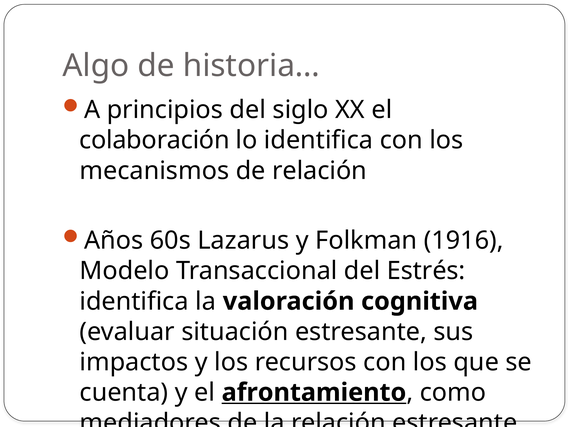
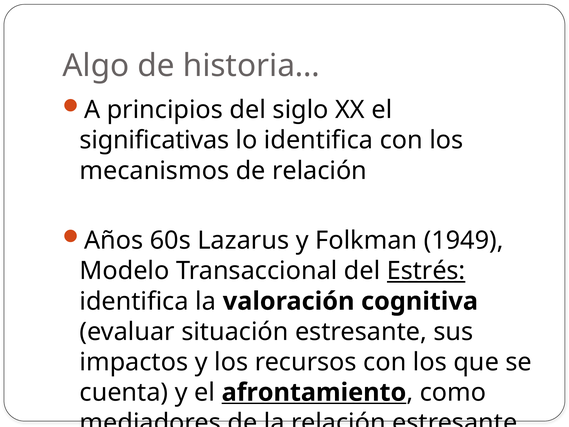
colaboración: colaboración -> significativas
1916: 1916 -> 1949
Estrés underline: none -> present
